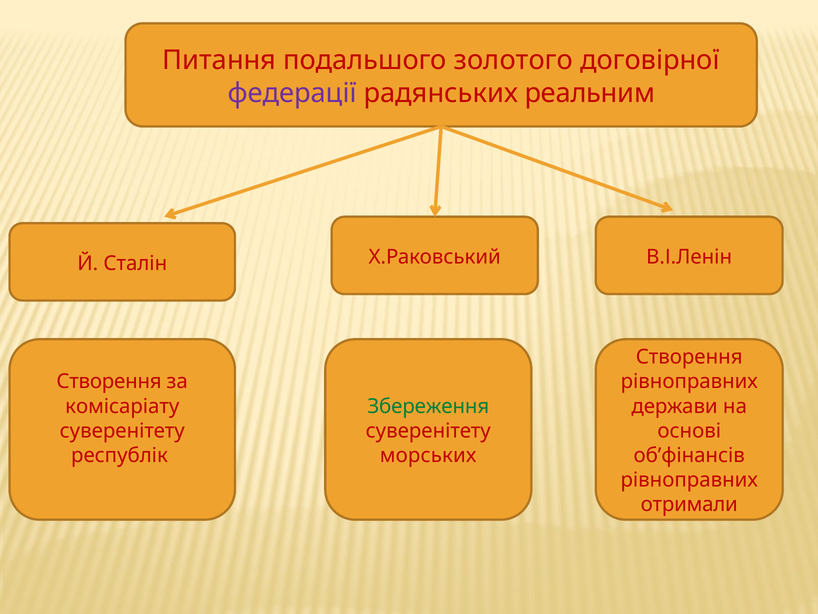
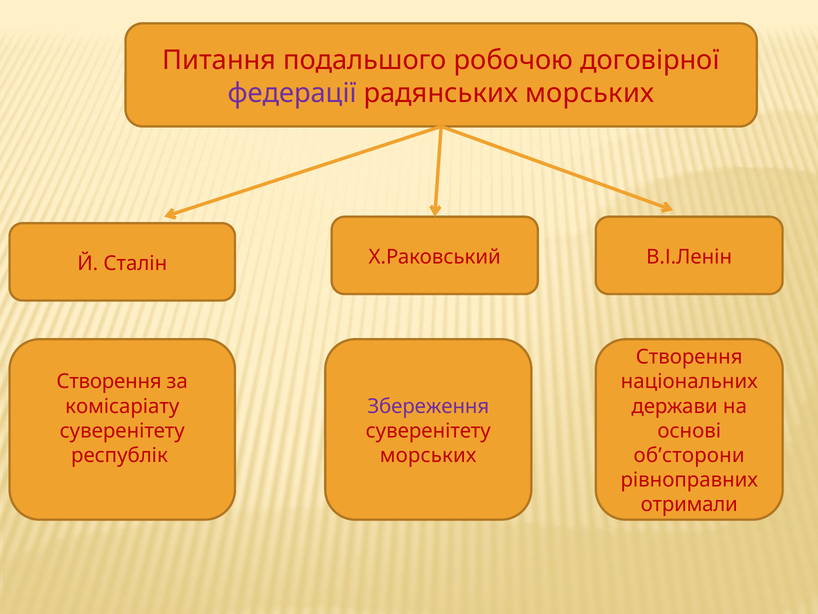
золотого: золотого -> робочою
радянських реальним: реальним -> морських
рівноправних at (689, 381): рівноправних -> національних
Збереження colour: green -> purple
об’фінансів: об’фінансів -> об’сторони
